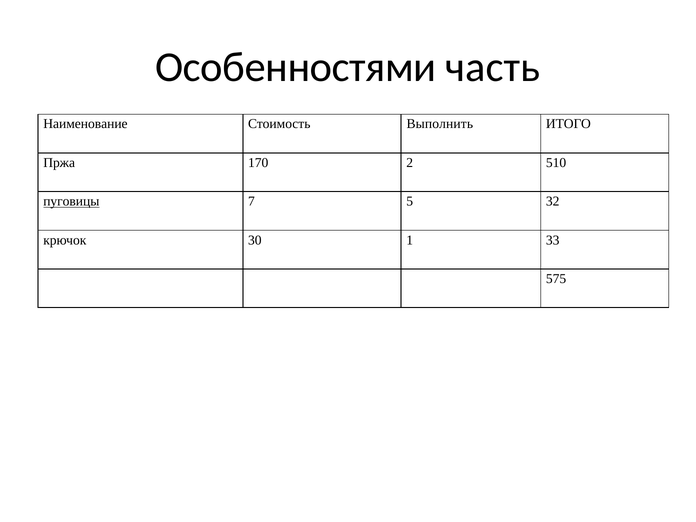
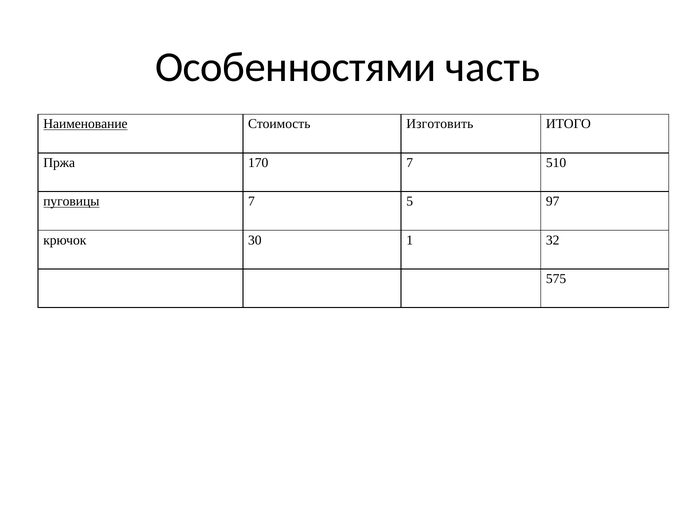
Наименование underline: none -> present
Выполнить: Выполнить -> Изготовить
170 2: 2 -> 7
32: 32 -> 97
33: 33 -> 32
